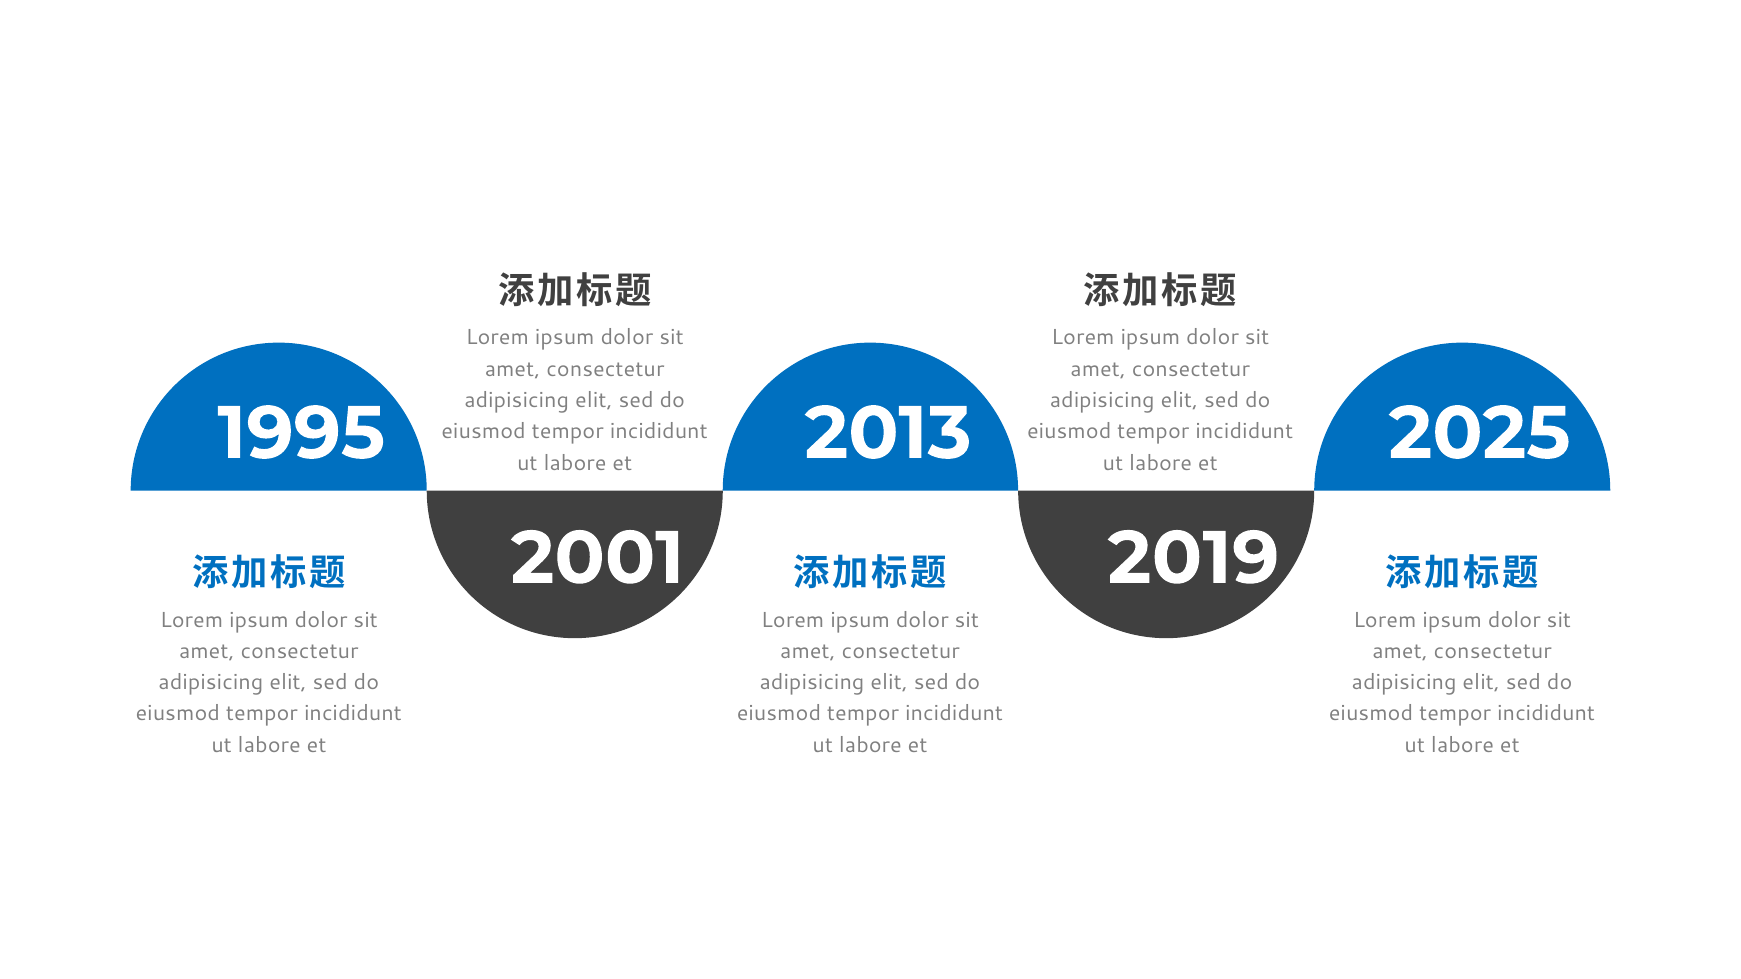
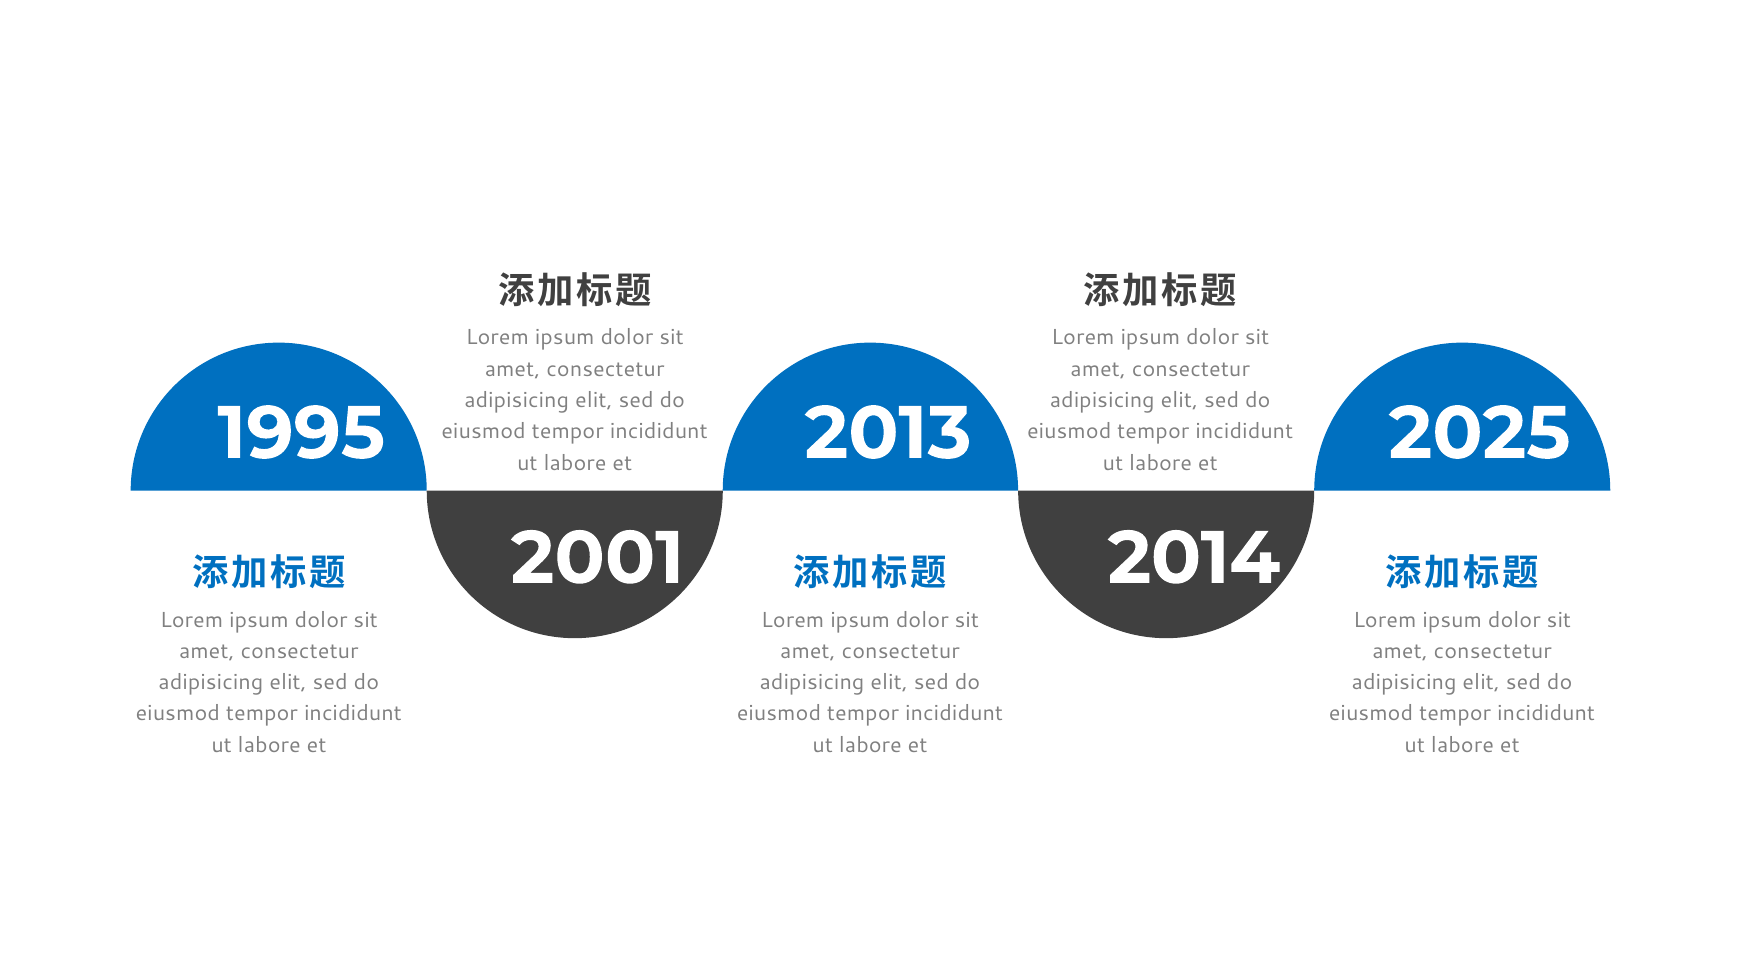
2019: 2019 -> 2014
